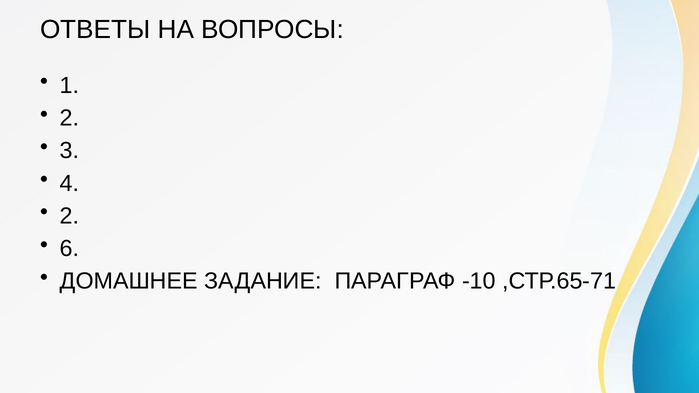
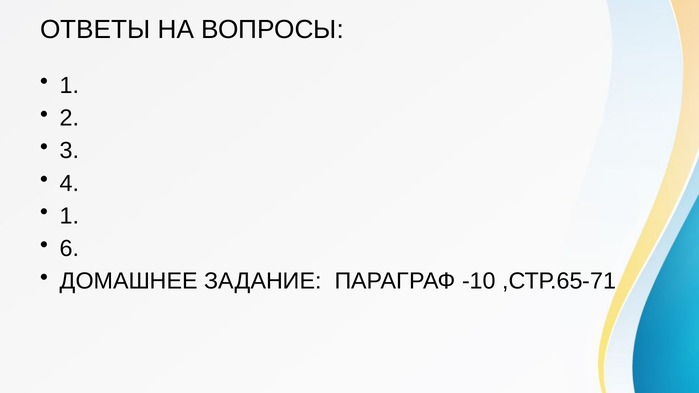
2 at (69, 216): 2 -> 1
